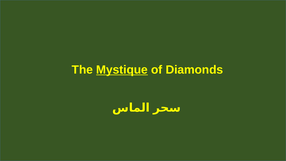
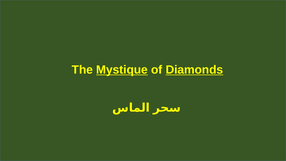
Diamonds underline: none -> present
